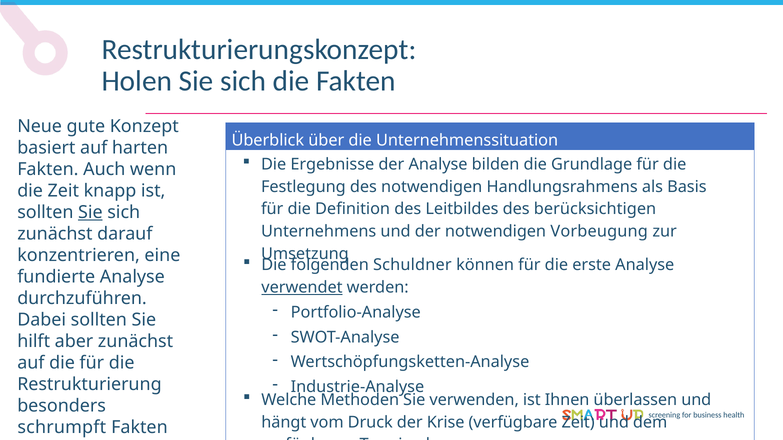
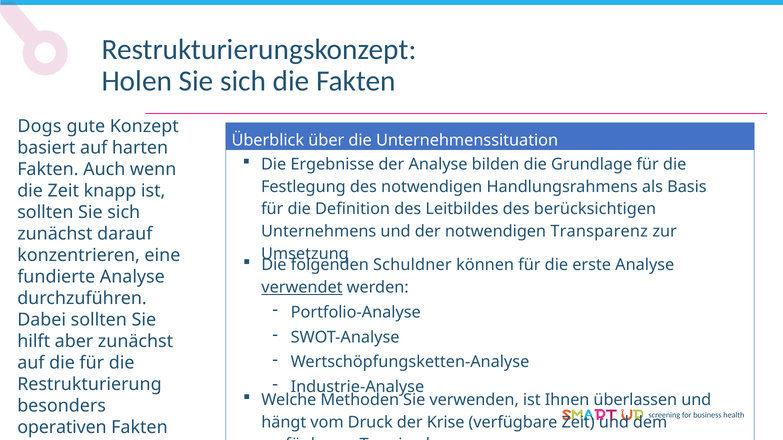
Neue: Neue -> Dogs
Sie at (90, 212) underline: present -> none
Vorbeugung: Vorbeugung -> Transparenz
schrumpft: schrumpft -> operativen
